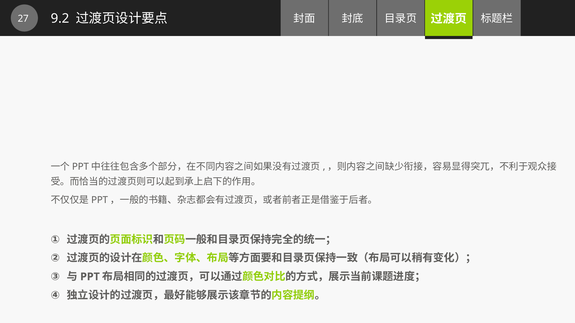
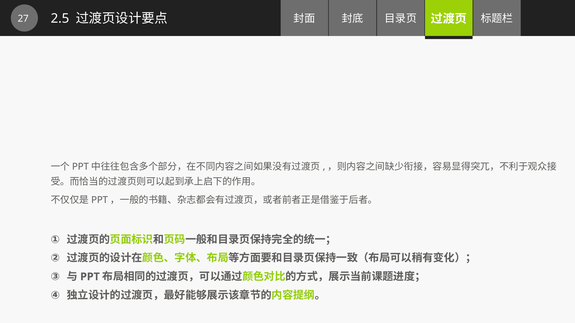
9.2: 9.2 -> 2.5
